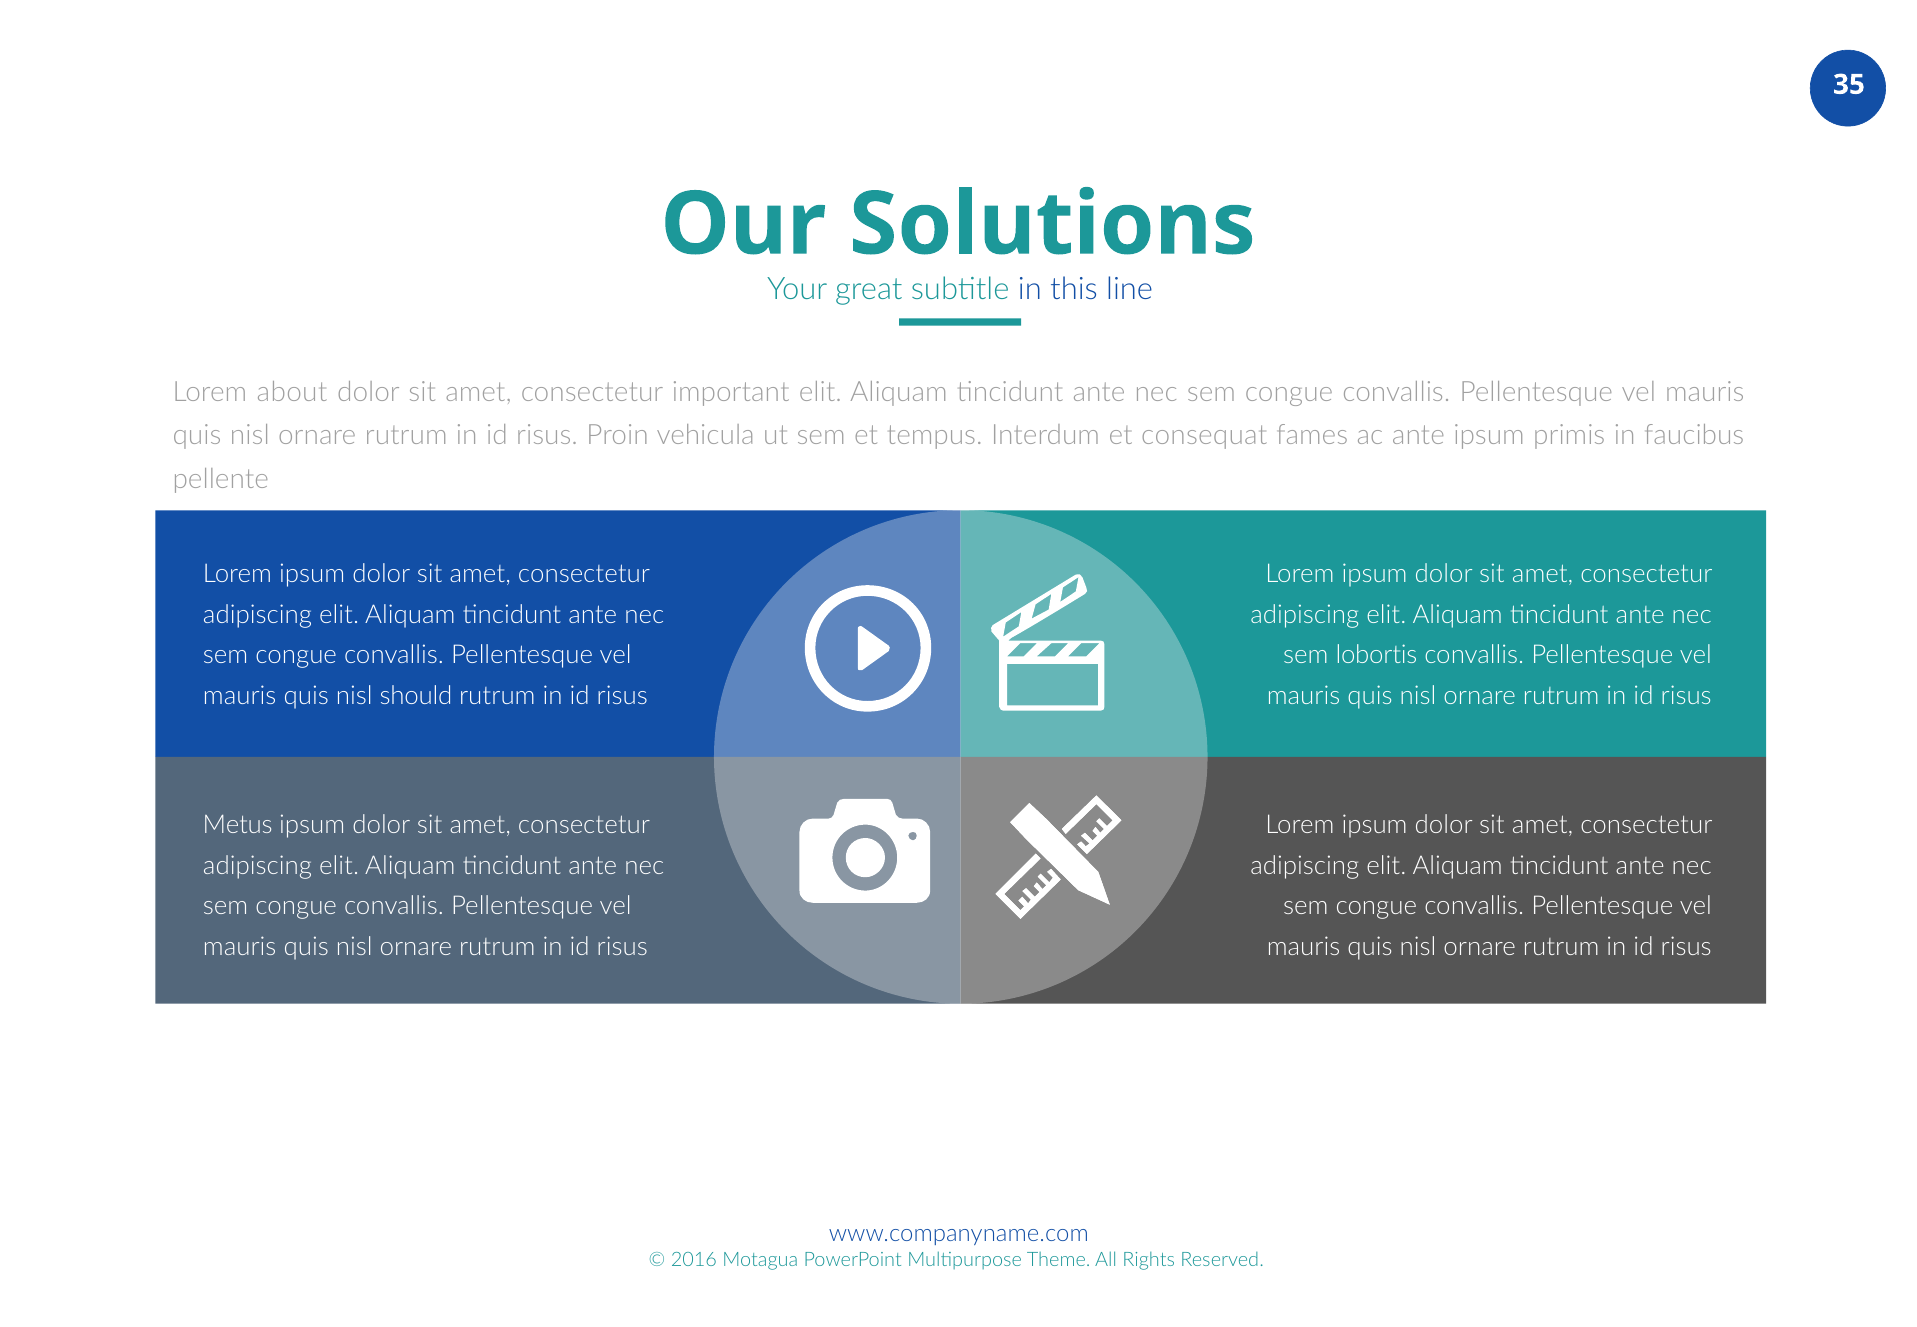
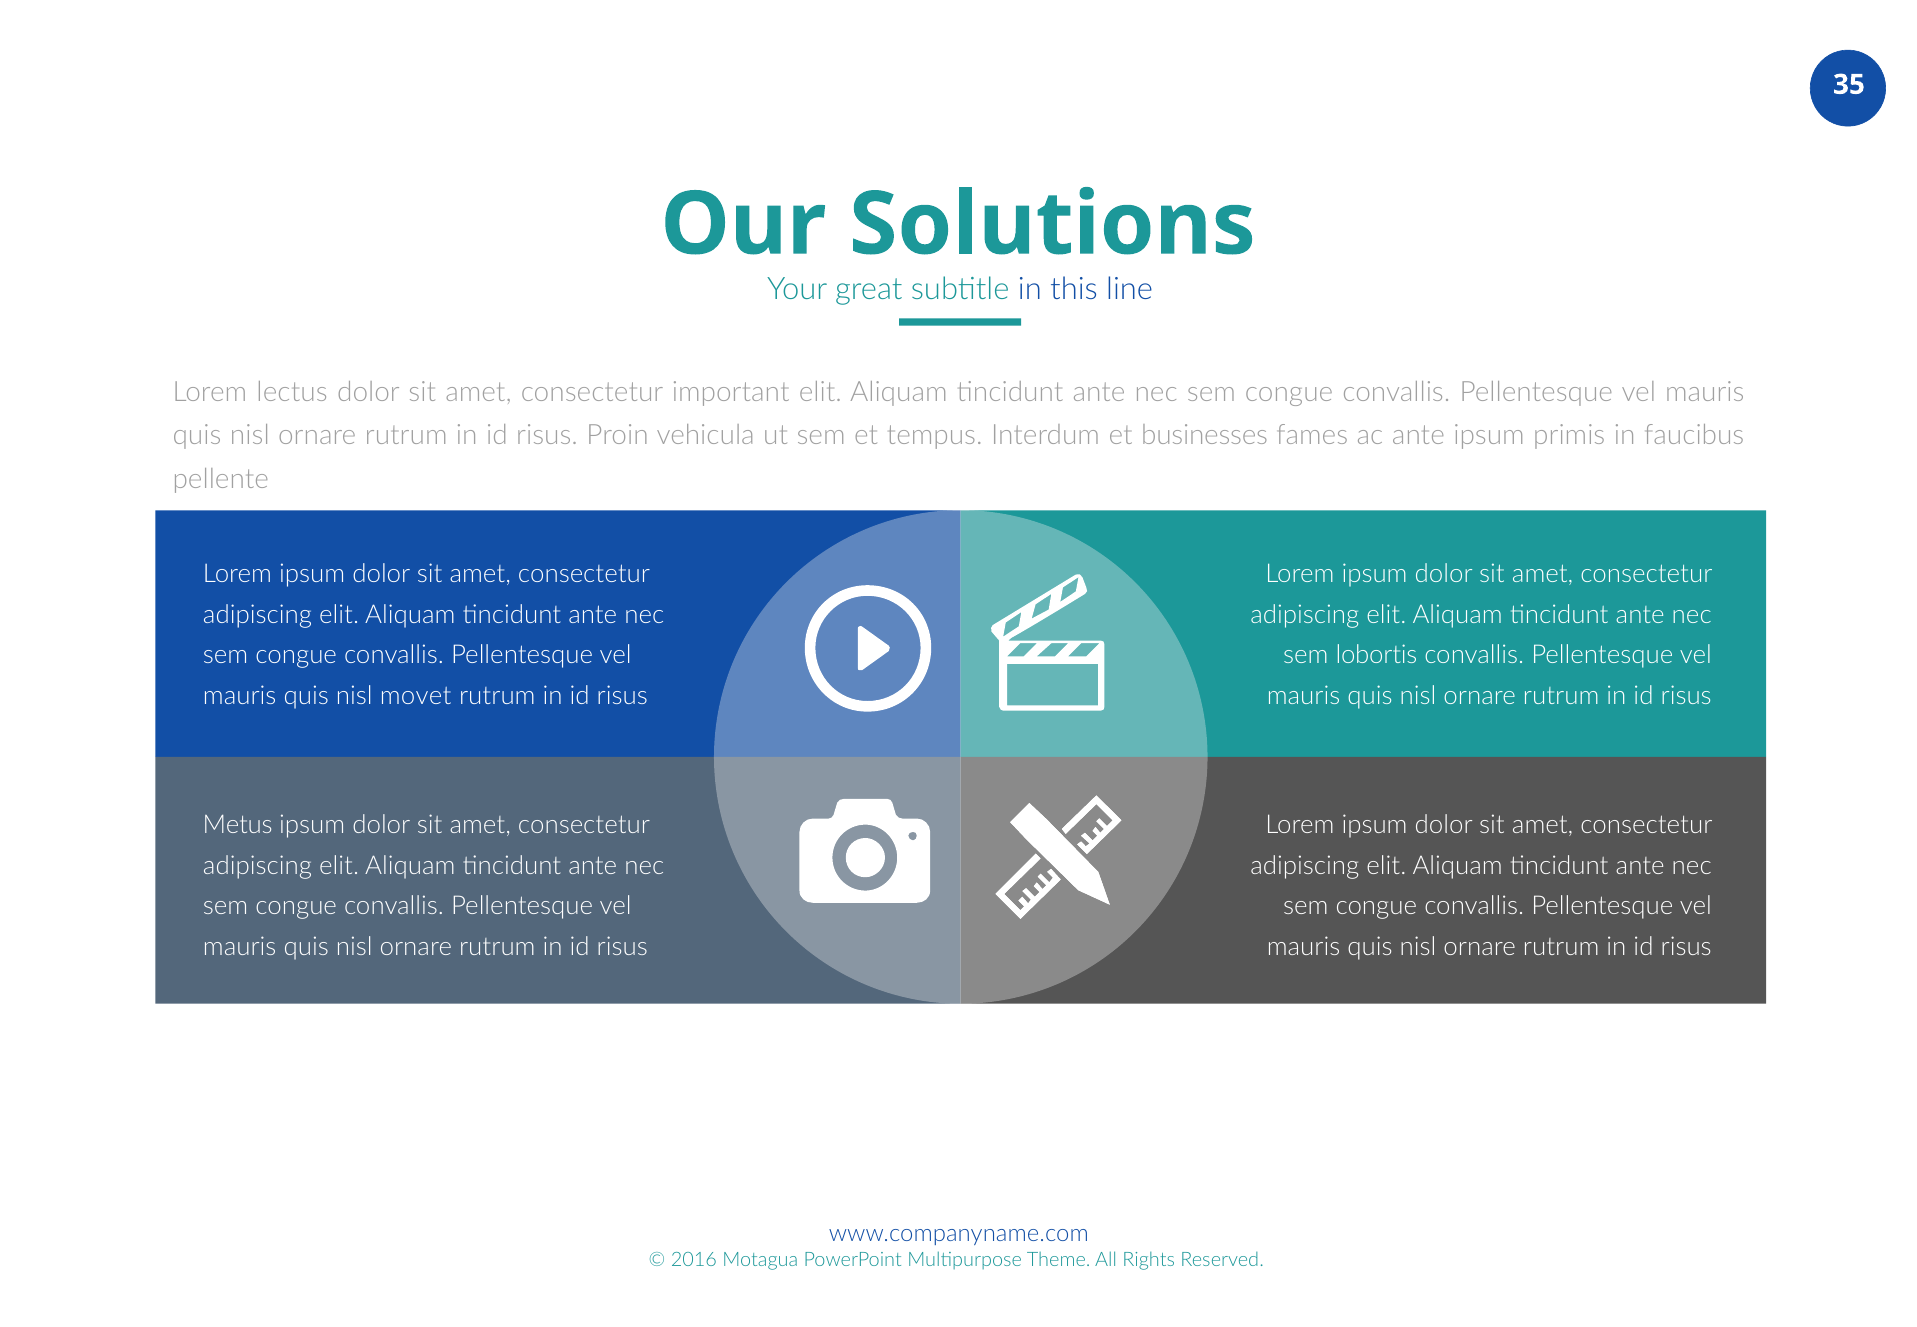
about: about -> lectus
consequat: consequat -> businesses
should: should -> movet
